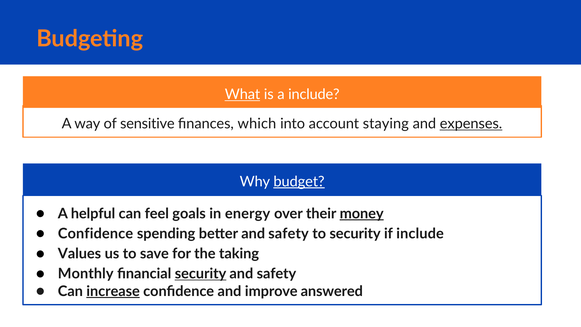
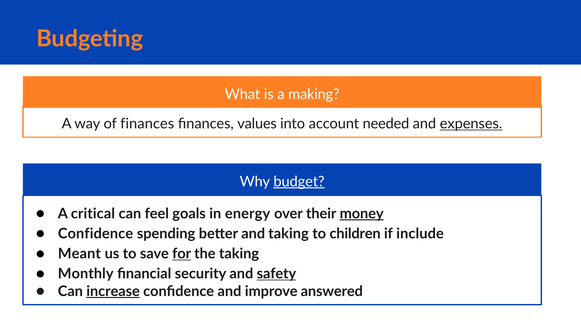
What underline: present -> none
a include: include -> making
of sensitive: sensitive -> finances
which: which -> values
staying: staying -> needed
helpful: helpful -> critical
better and safety: safety -> taking
to security: security -> children
Values: Values -> Meant
for underline: none -> present
security at (201, 274) underline: present -> none
safety at (276, 274) underline: none -> present
